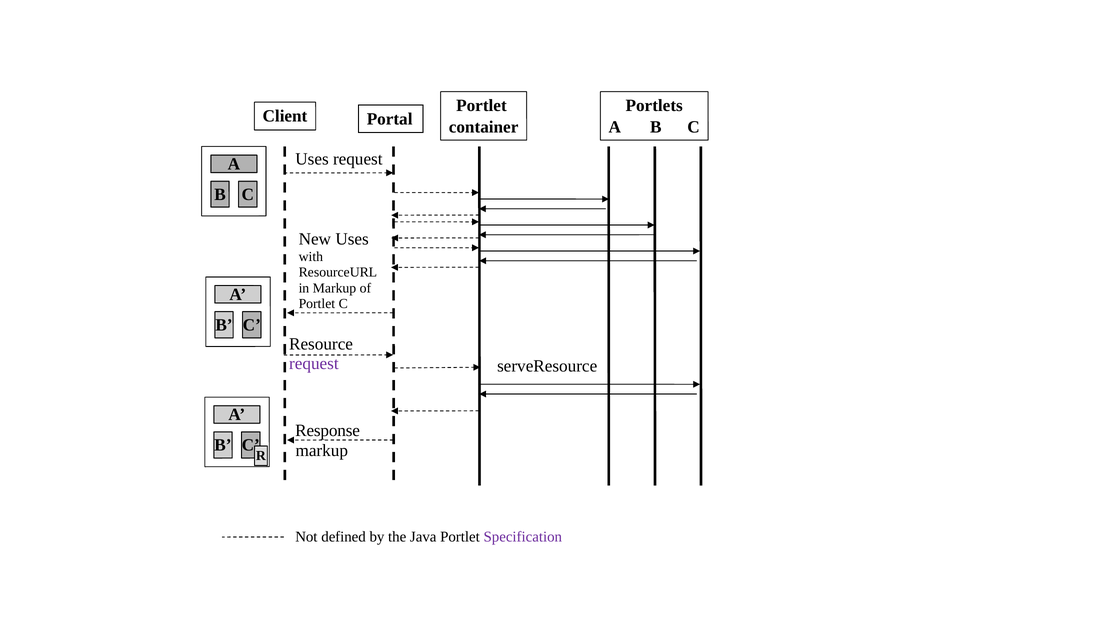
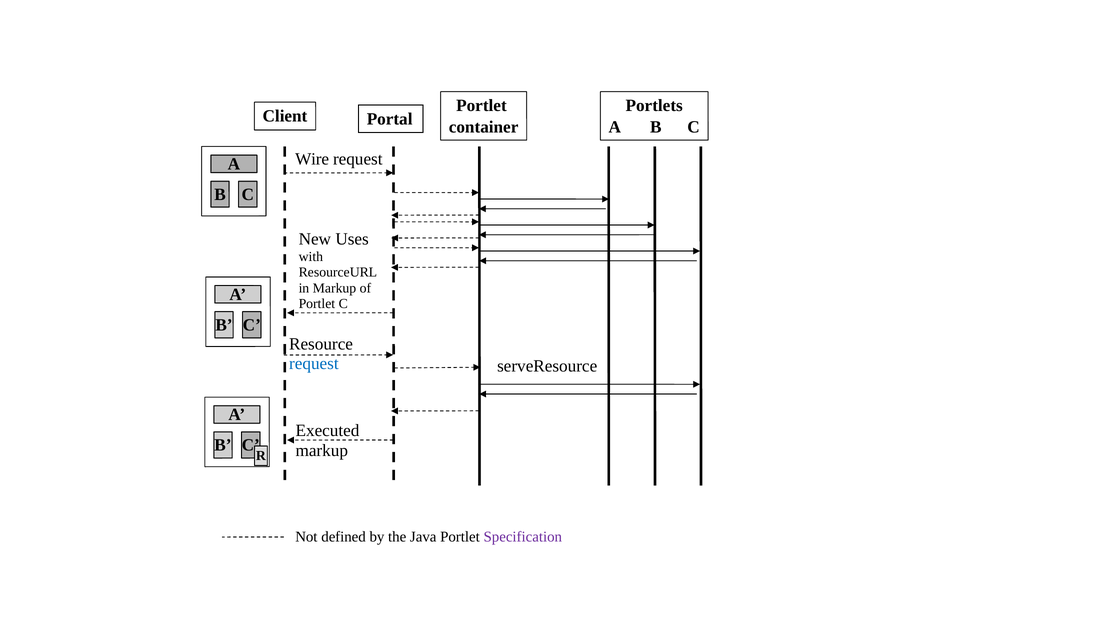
Uses at (312, 159): Uses -> Wire
request at (314, 364) colour: purple -> blue
Response: Response -> Executed
